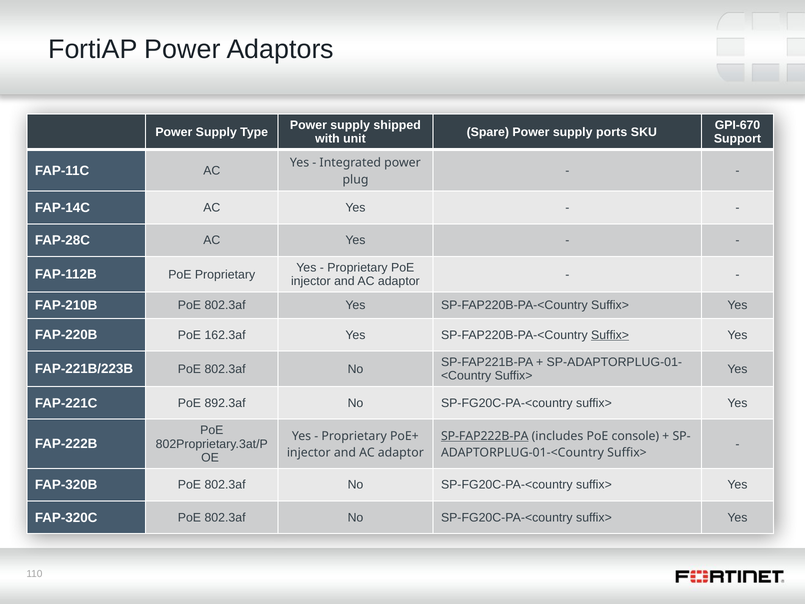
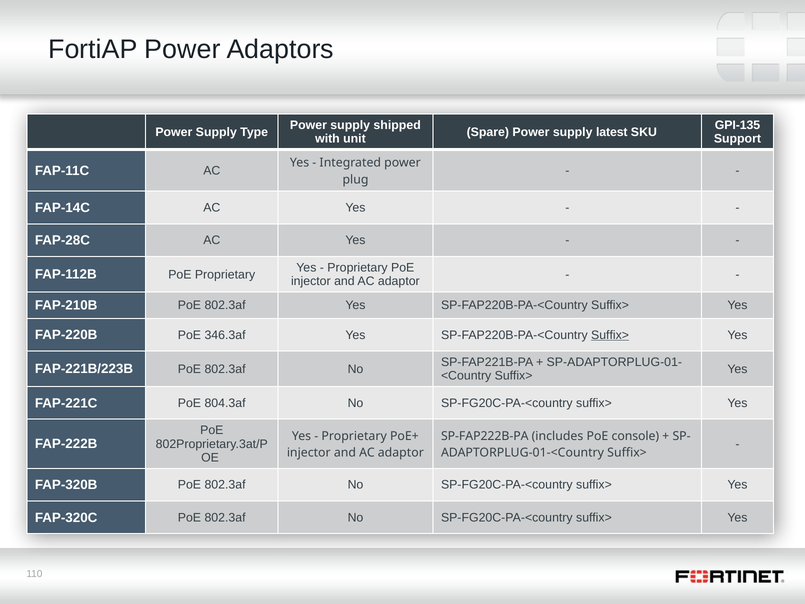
GPI-670: GPI-670 -> GPI-135
ports: ports -> latest
162.3af: 162.3af -> 346.3af
892.3af: 892.3af -> 804.3af
SP-FAP222B-PA underline: present -> none
